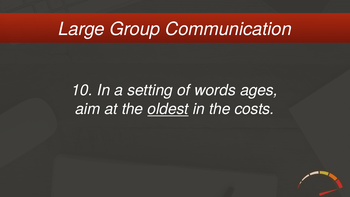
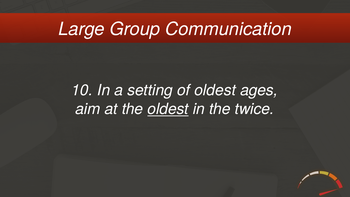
of words: words -> oldest
costs: costs -> twice
